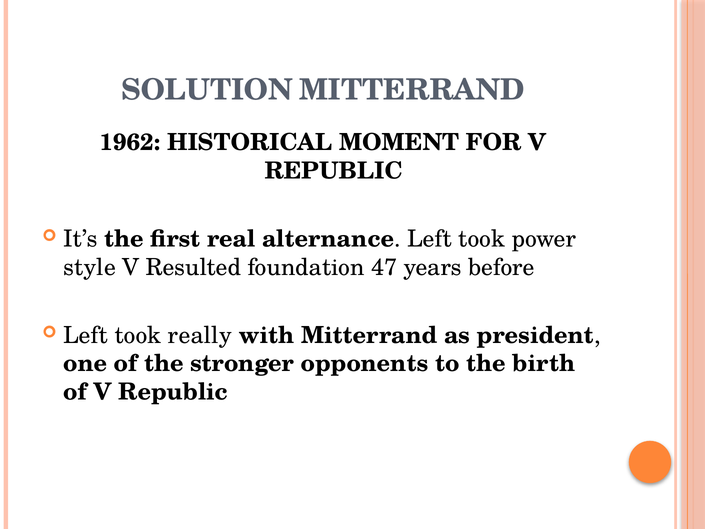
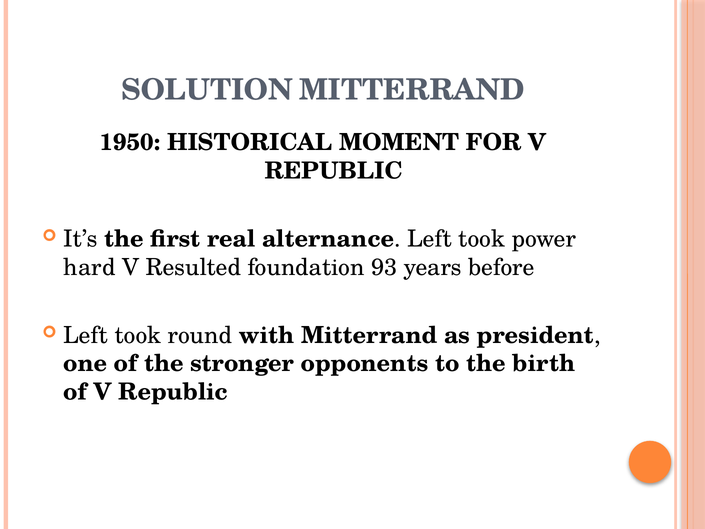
1962: 1962 -> 1950
style: style -> hard
47: 47 -> 93
really: really -> round
